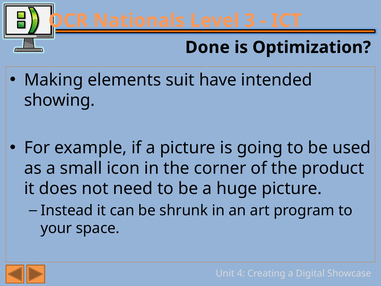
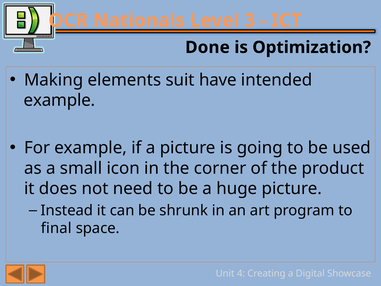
showing at (60, 100): showing -> example
your: your -> final
